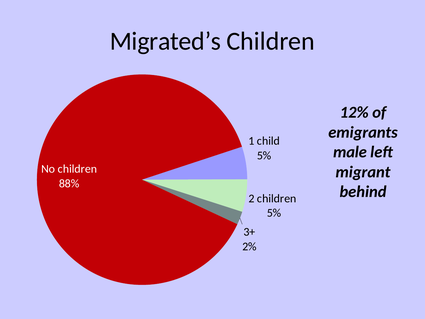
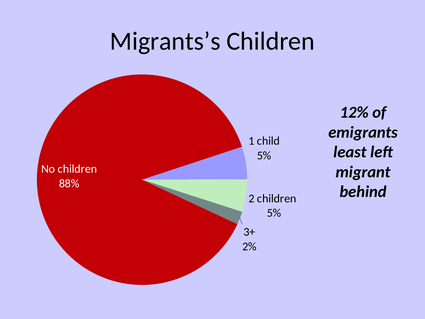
Migrated’s: Migrated’s -> Migrants’s
male: male -> least
